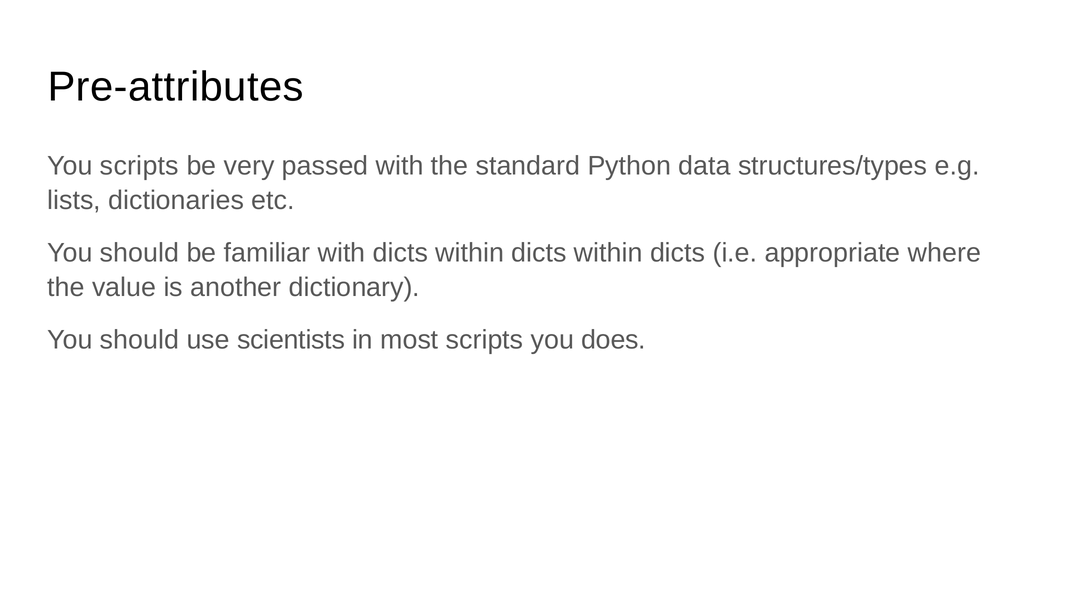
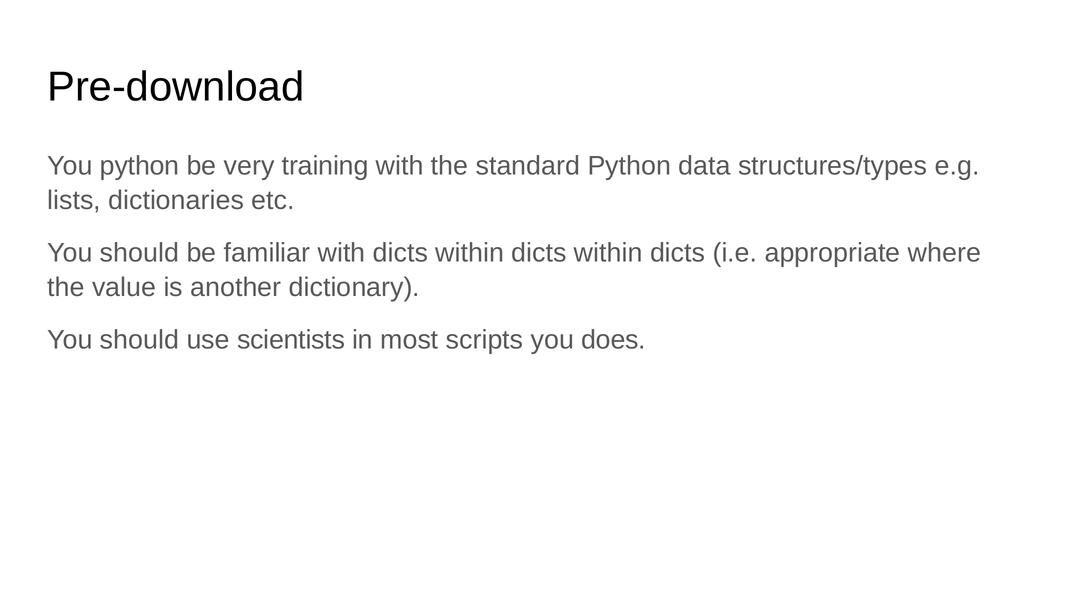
Pre-attributes: Pre-attributes -> Pre-download
You scripts: scripts -> python
passed: passed -> training
